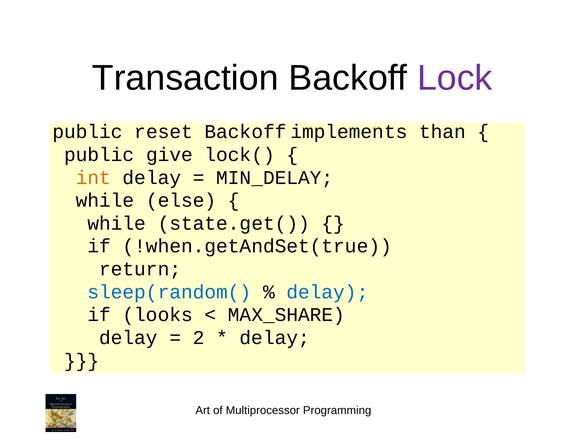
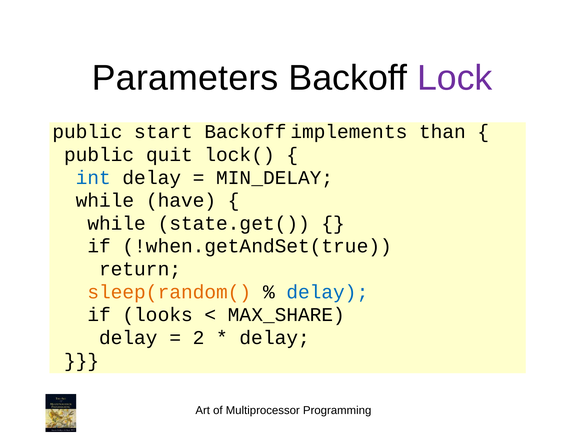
Transaction: Transaction -> Parameters
reset: reset -> start
give: give -> quit
int colour: orange -> blue
else: else -> have
sleep(random( colour: blue -> orange
